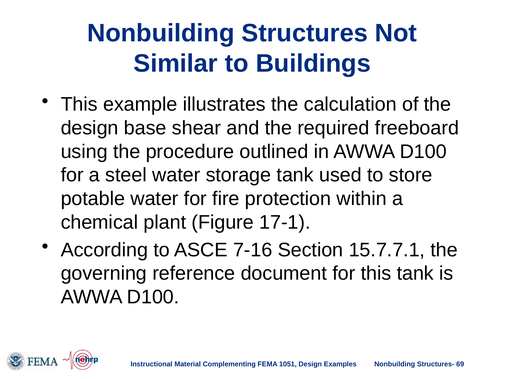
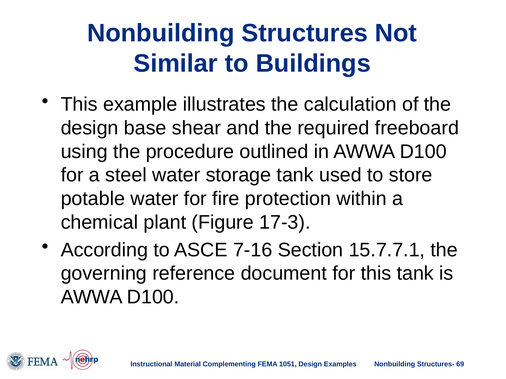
17-1: 17-1 -> 17-3
